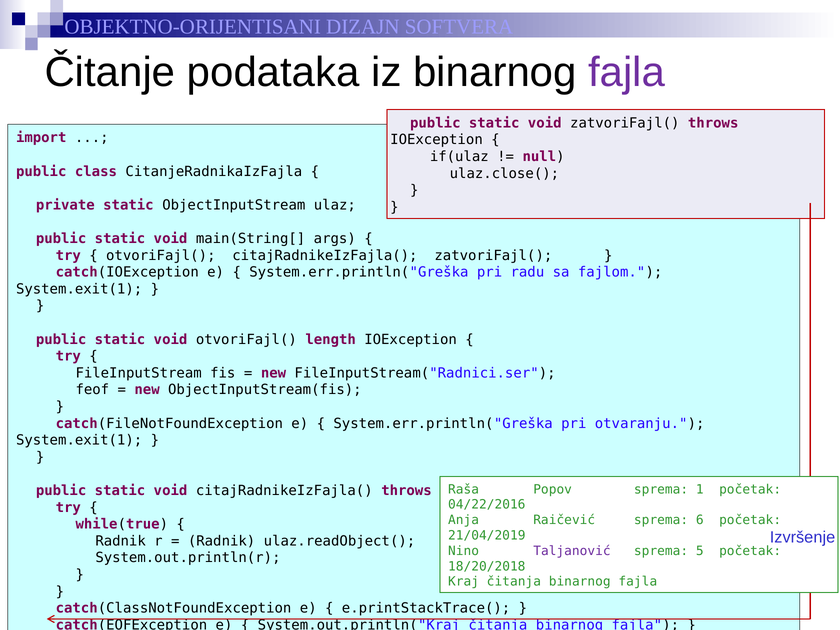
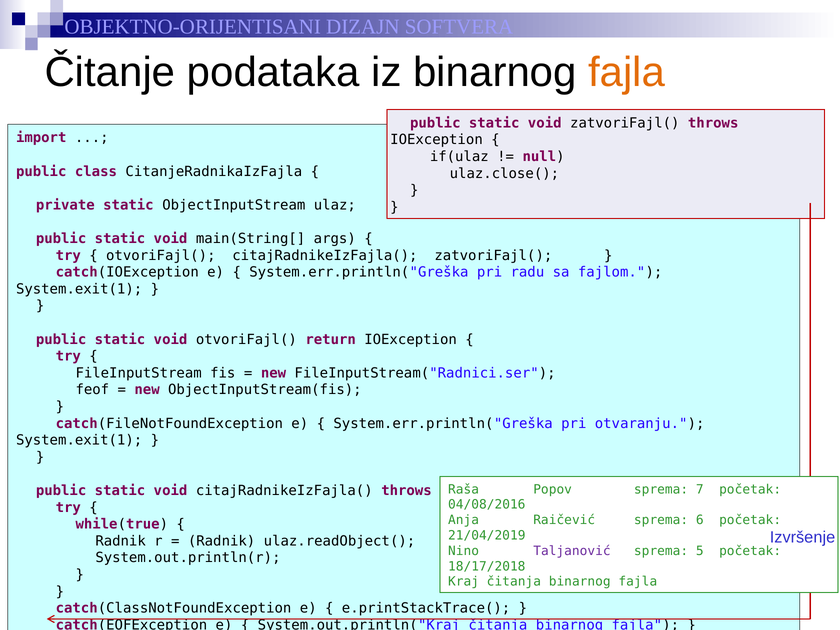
fajla at (627, 72) colour: purple -> orange
length: length -> return
1: 1 -> 7
04/22/2016: 04/22/2016 -> 04/08/2016
18/20/2018: 18/20/2018 -> 18/17/2018
